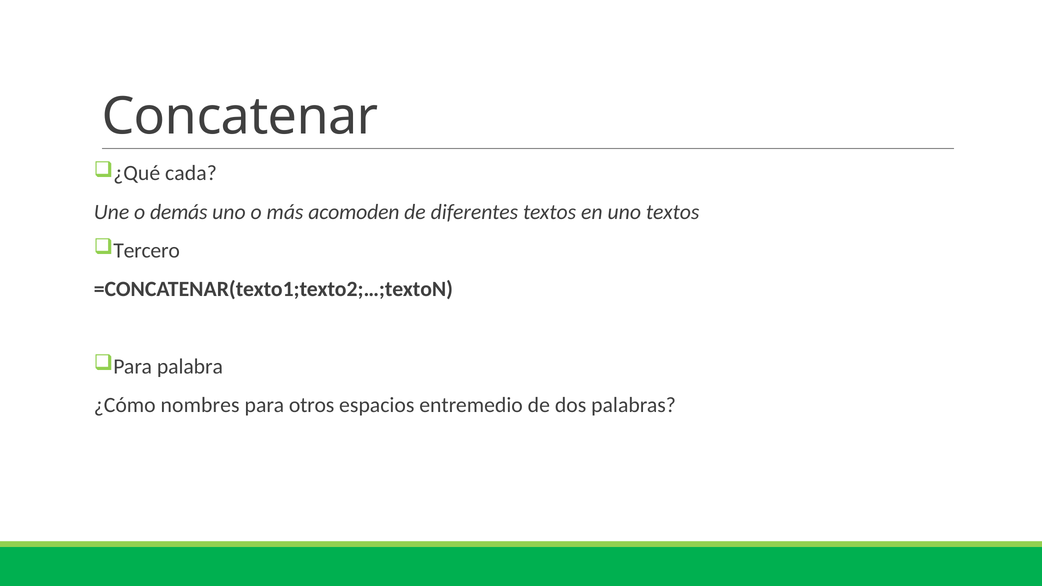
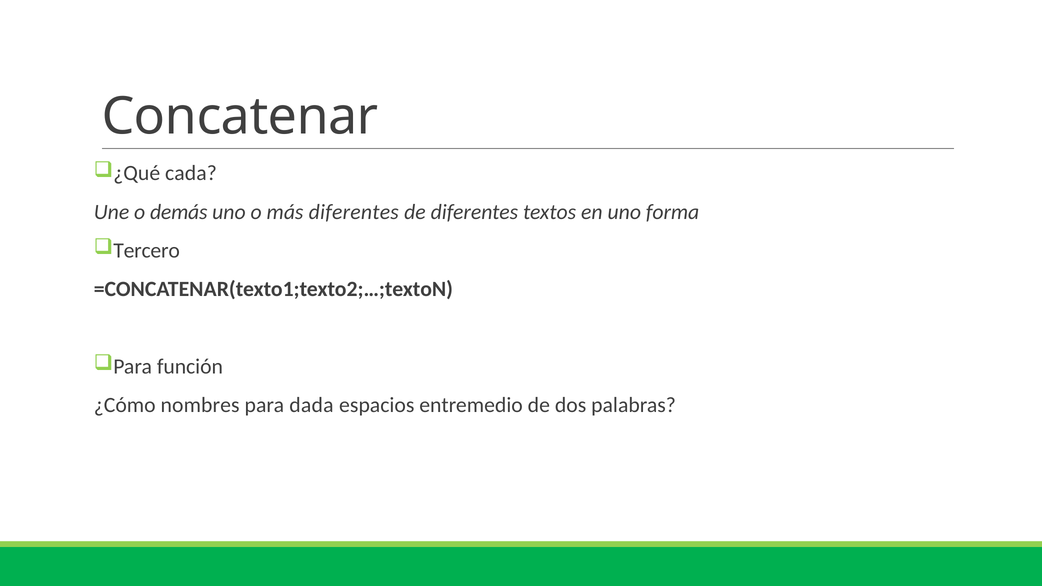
más acomoden: acomoden -> diferentes
uno textos: textos -> forma
palabra: palabra -> función
otros: otros -> dada
